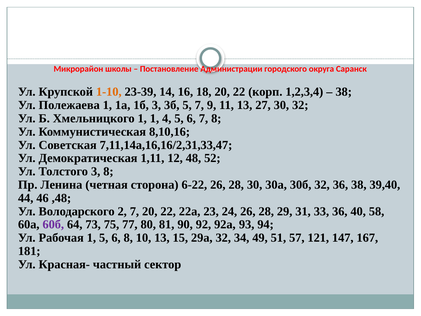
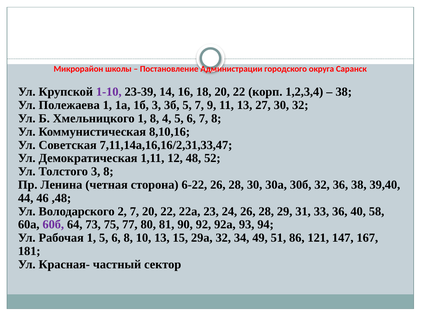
1-10 colour: orange -> purple
1 1: 1 -> 8
57: 57 -> 86
